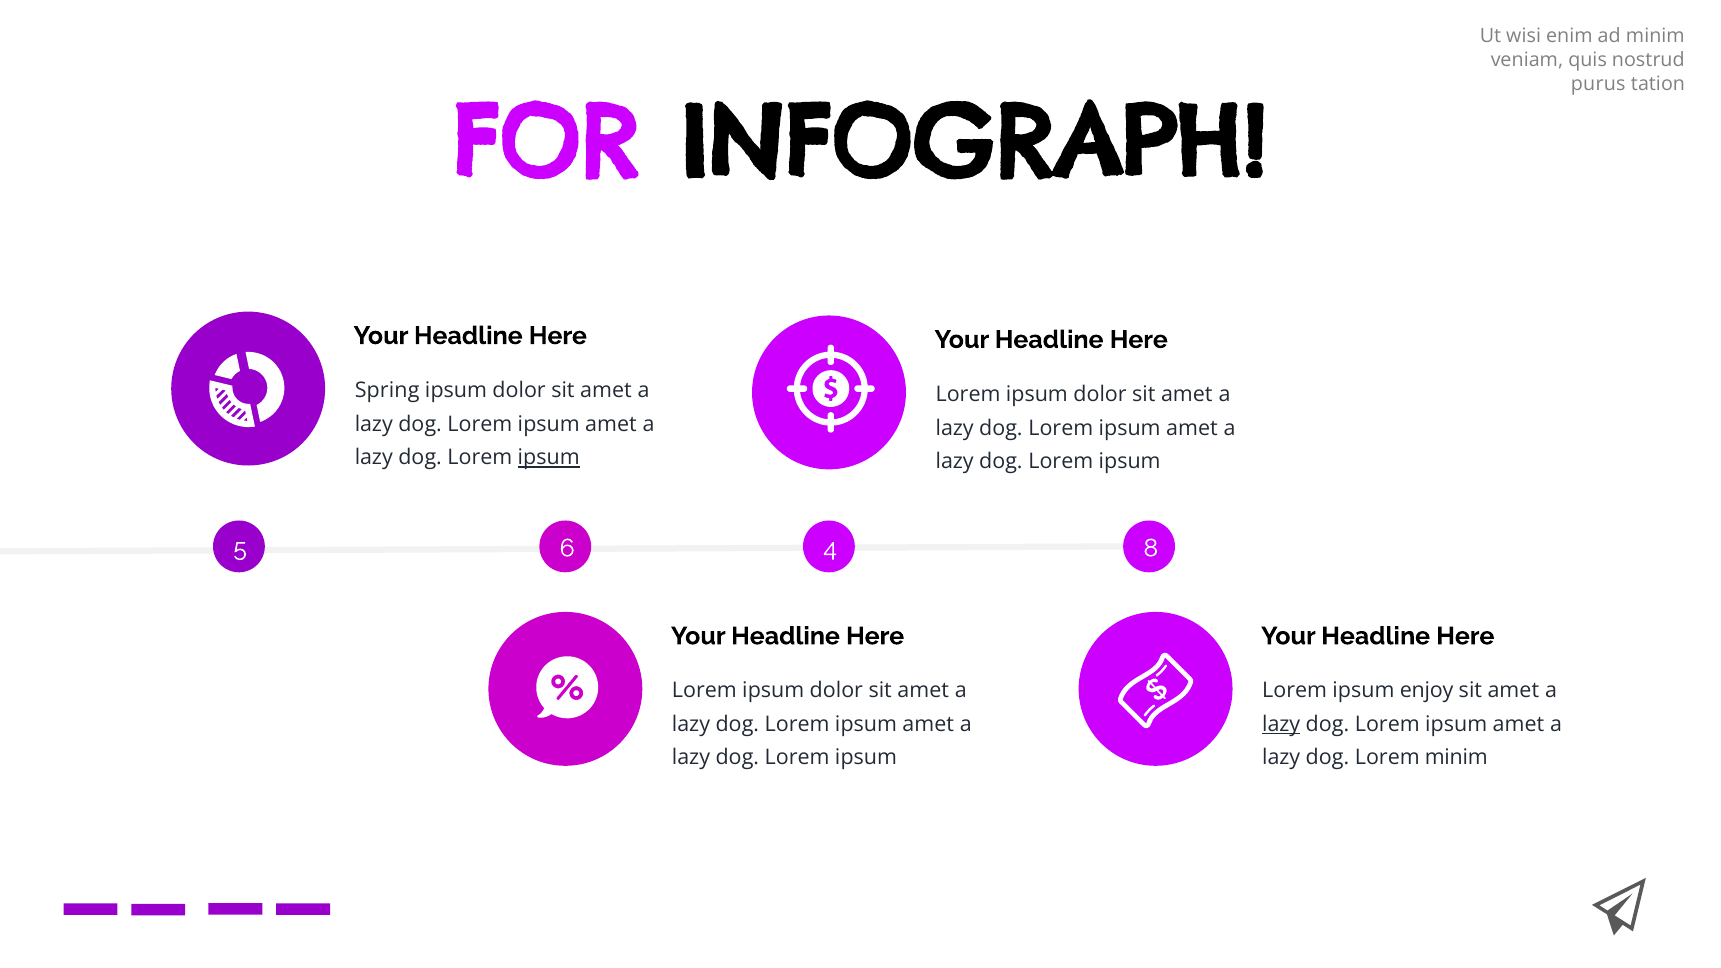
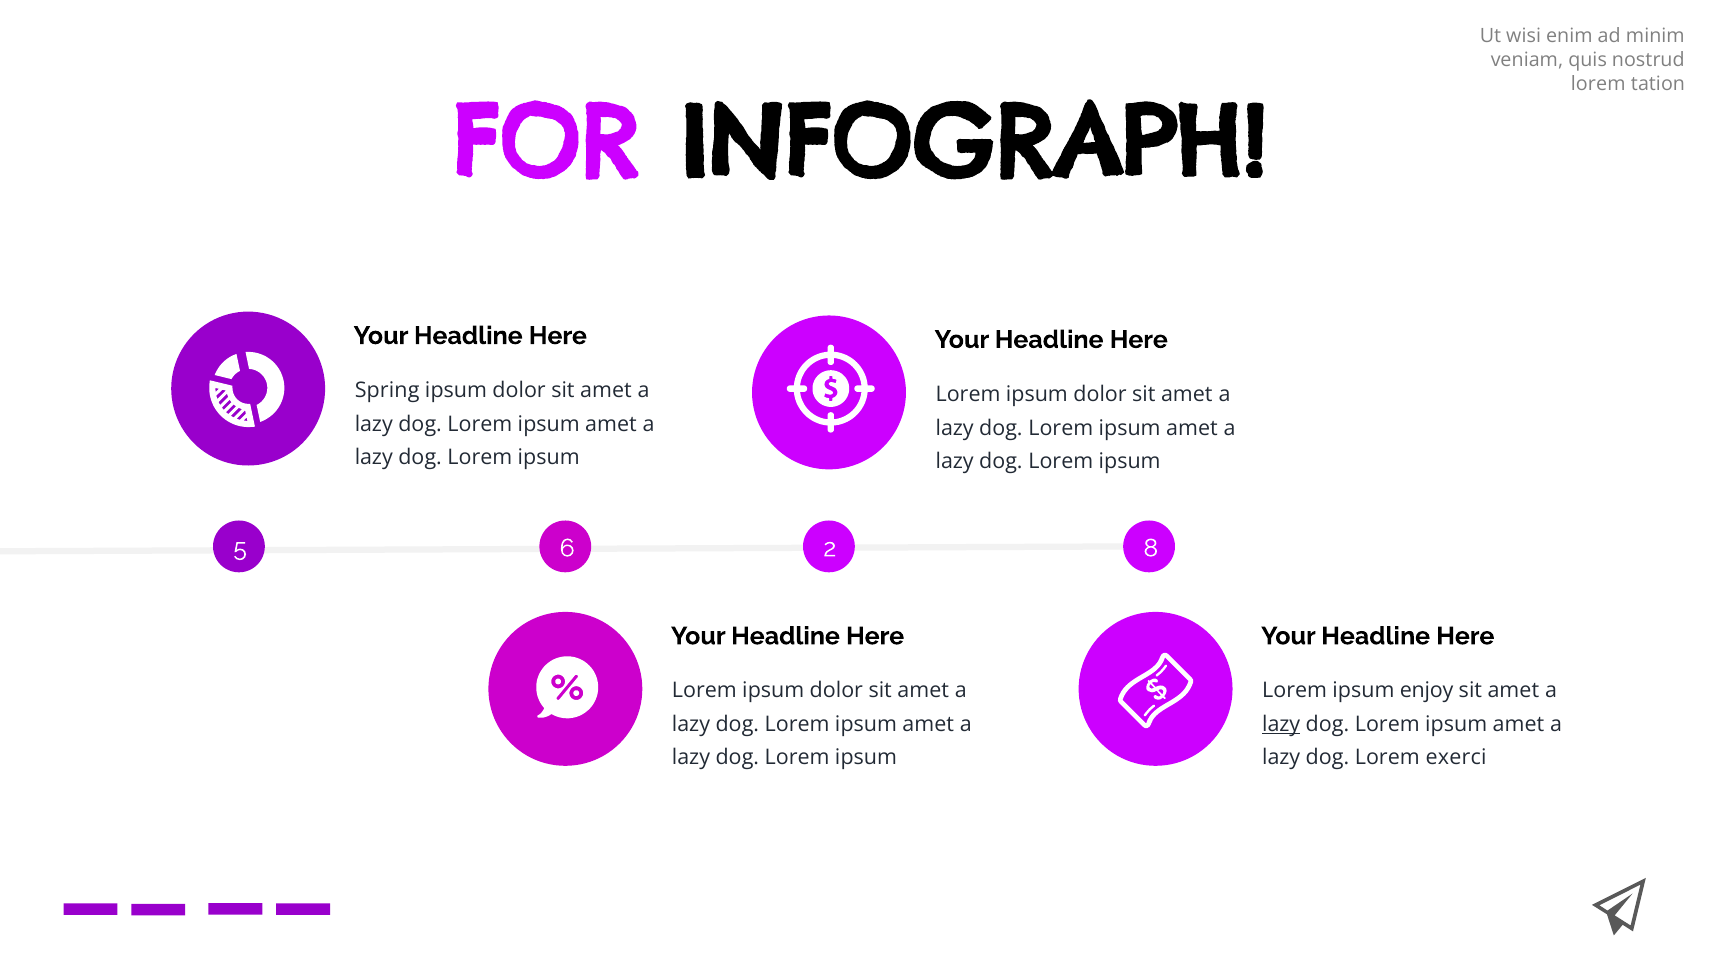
purus at (1598, 84): purus -> lorem
ipsum at (549, 458) underline: present -> none
4: 4 -> 2
Lorem minim: minim -> exerci
